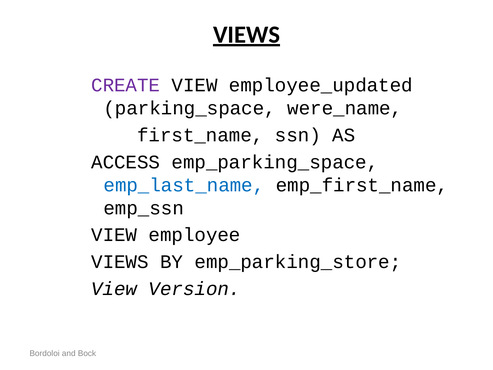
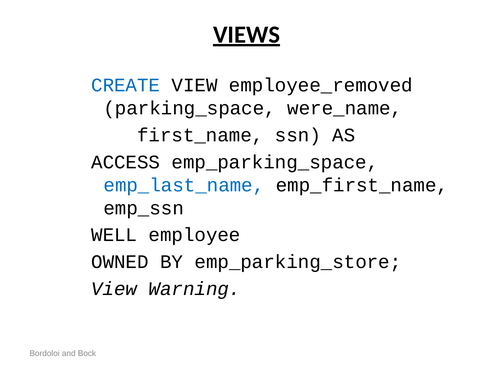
CREATE colour: purple -> blue
employee_updated: employee_updated -> employee_removed
VIEW at (114, 235): VIEW -> WELL
VIEWS at (120, 262): VIEWS -> OWNED
Version: Version -> Warning
